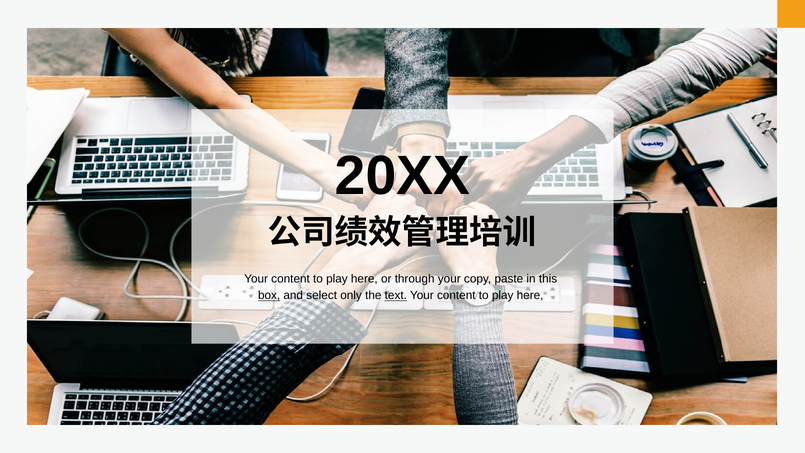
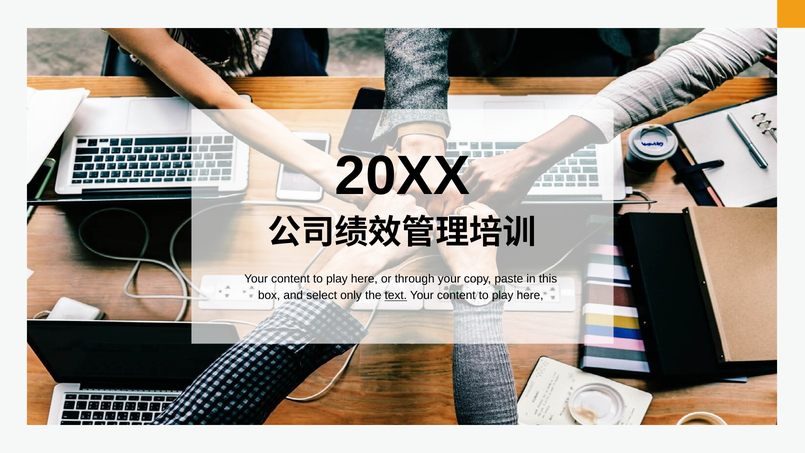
box underline: present -> none
